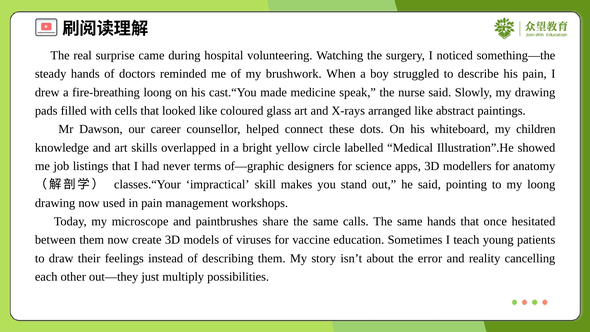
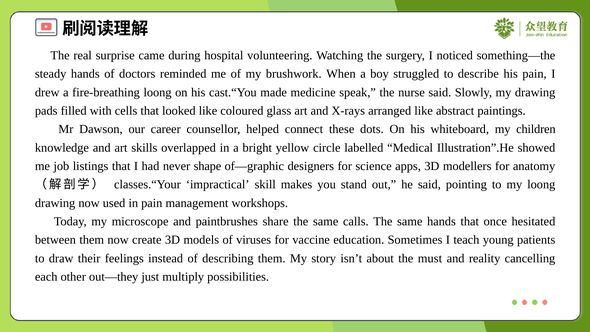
terms: terms -> shape
error: error -> must
